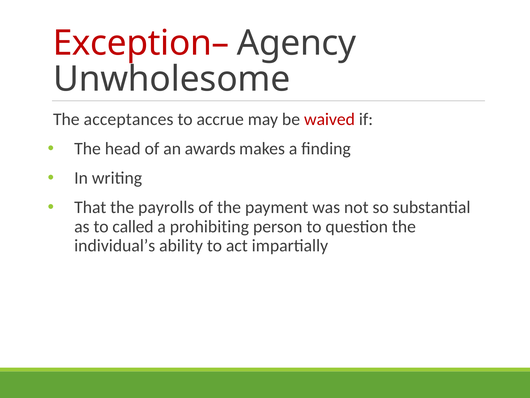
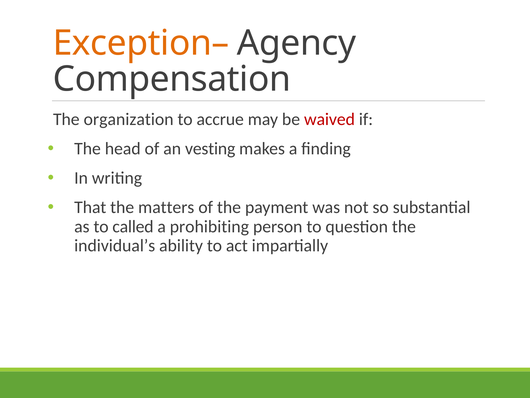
Exception– colour: red -> orange
Unwholesome: Unwholesome -> Compensation
acceptances: acceptances -> organization
awards: awards -> vesting
payrolls: payrolls -> matters
